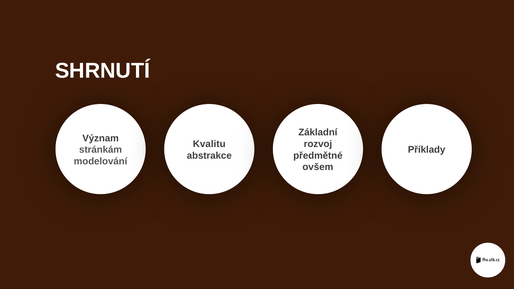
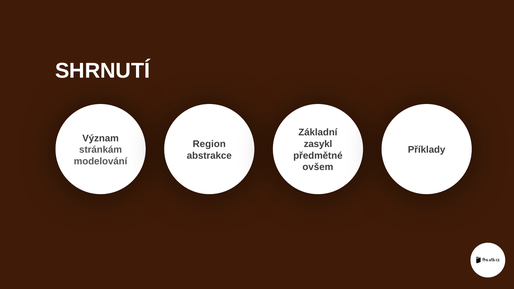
Kvalitu: Kvalitu -> Region
rozvoj: rozvoj -> zasykl
